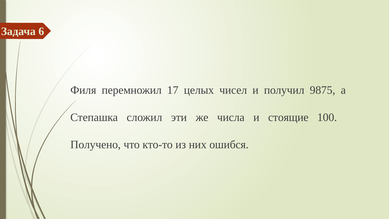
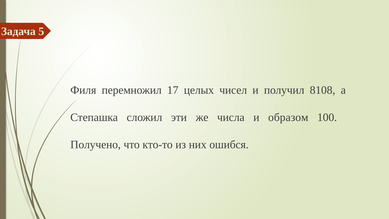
6: 6 -> 5
9875: 9875 -> 8108
стоящие: стоящие -> образом
